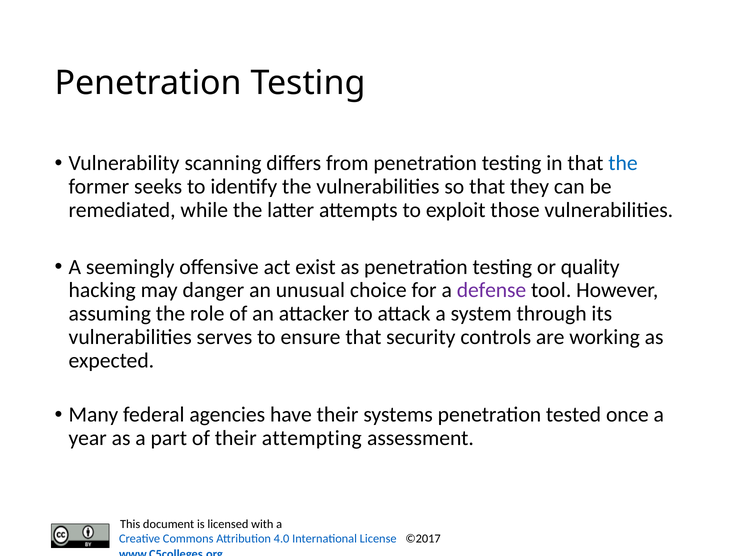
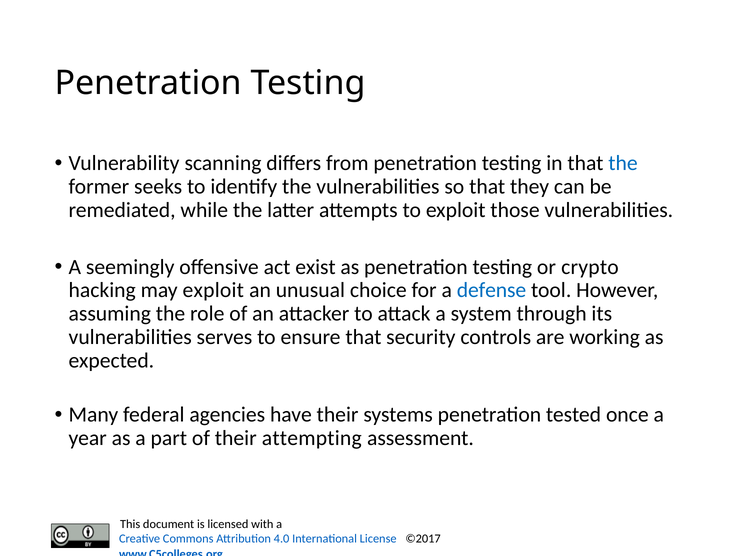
quality: quality -> crypto
may danger: danger -> exploit
defense colour: purple -> blue
